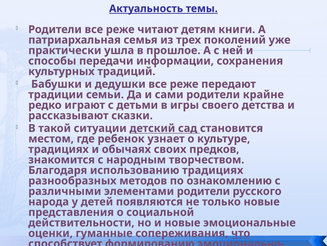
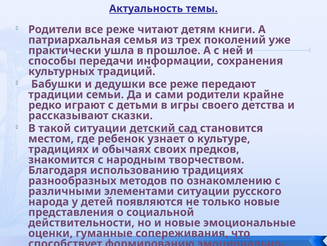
элементами родители: родители -> ситуации
